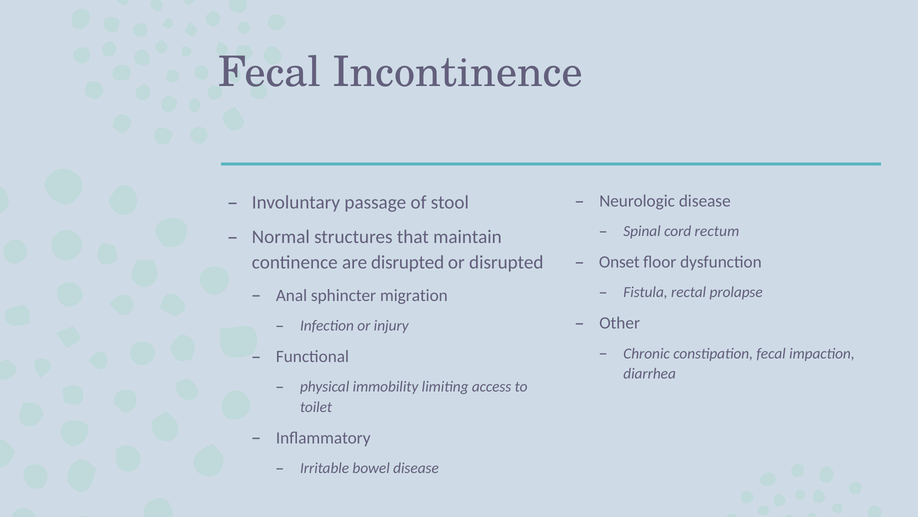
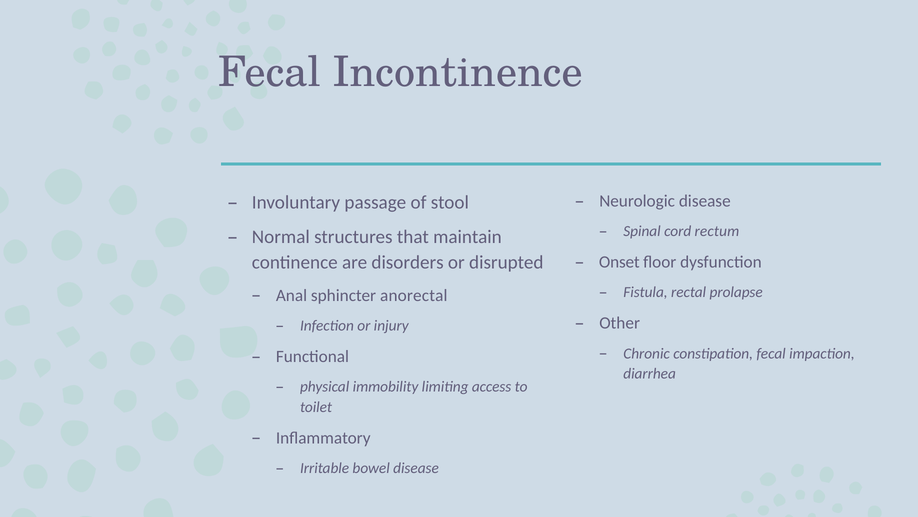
are disrupted: disrupted -> disorders
migration: migration -> anorectal
